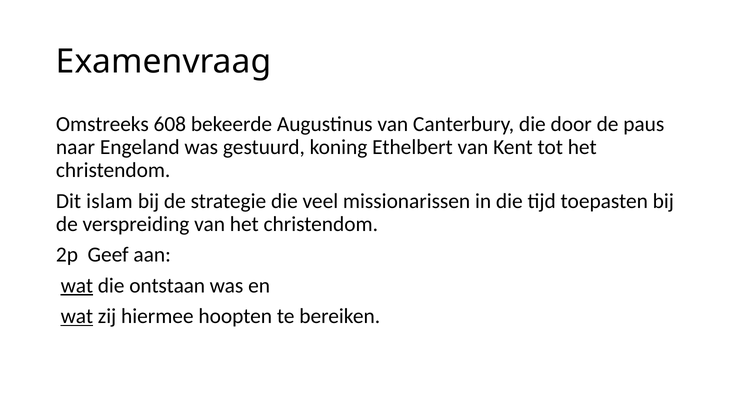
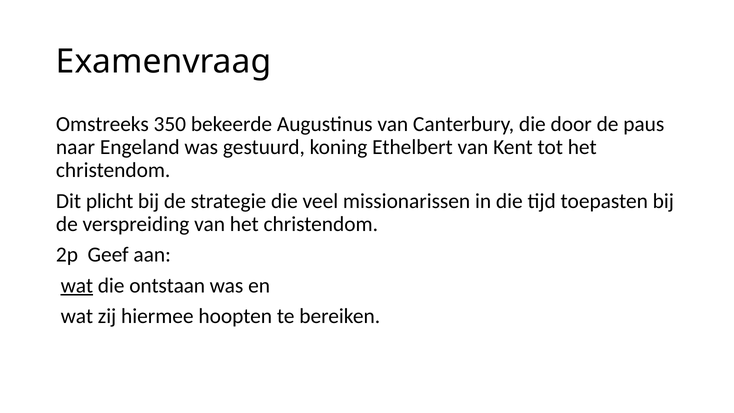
608: 608 -> 350
islam: islam -> plicht
wat at (77, 316) underline: present -> none
